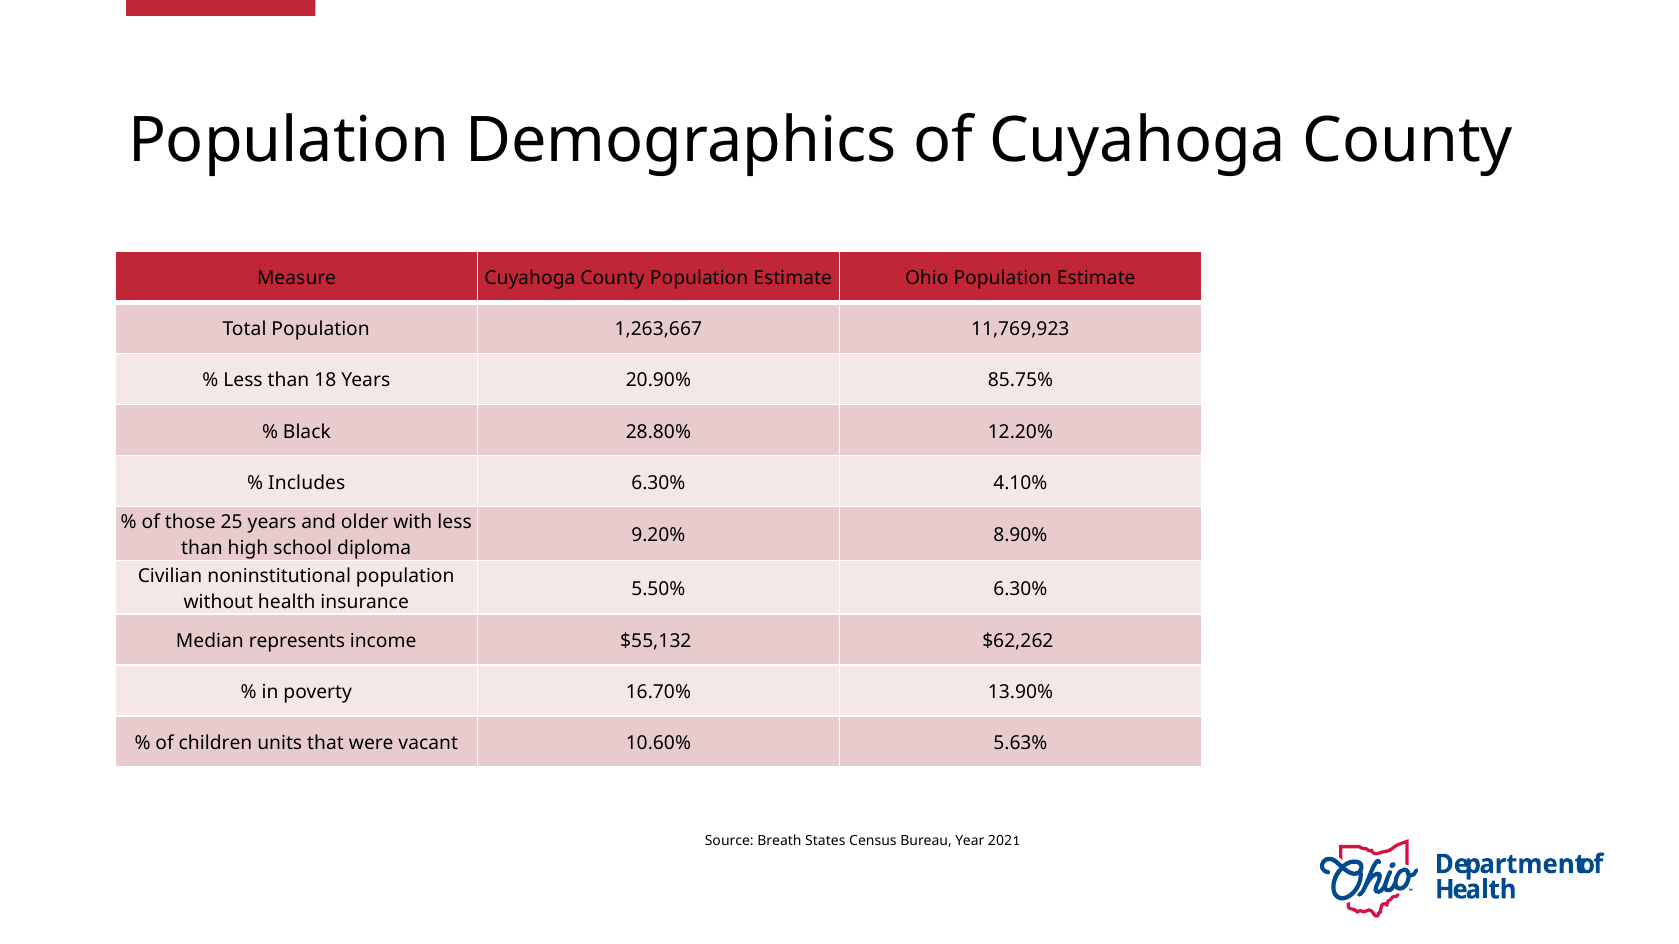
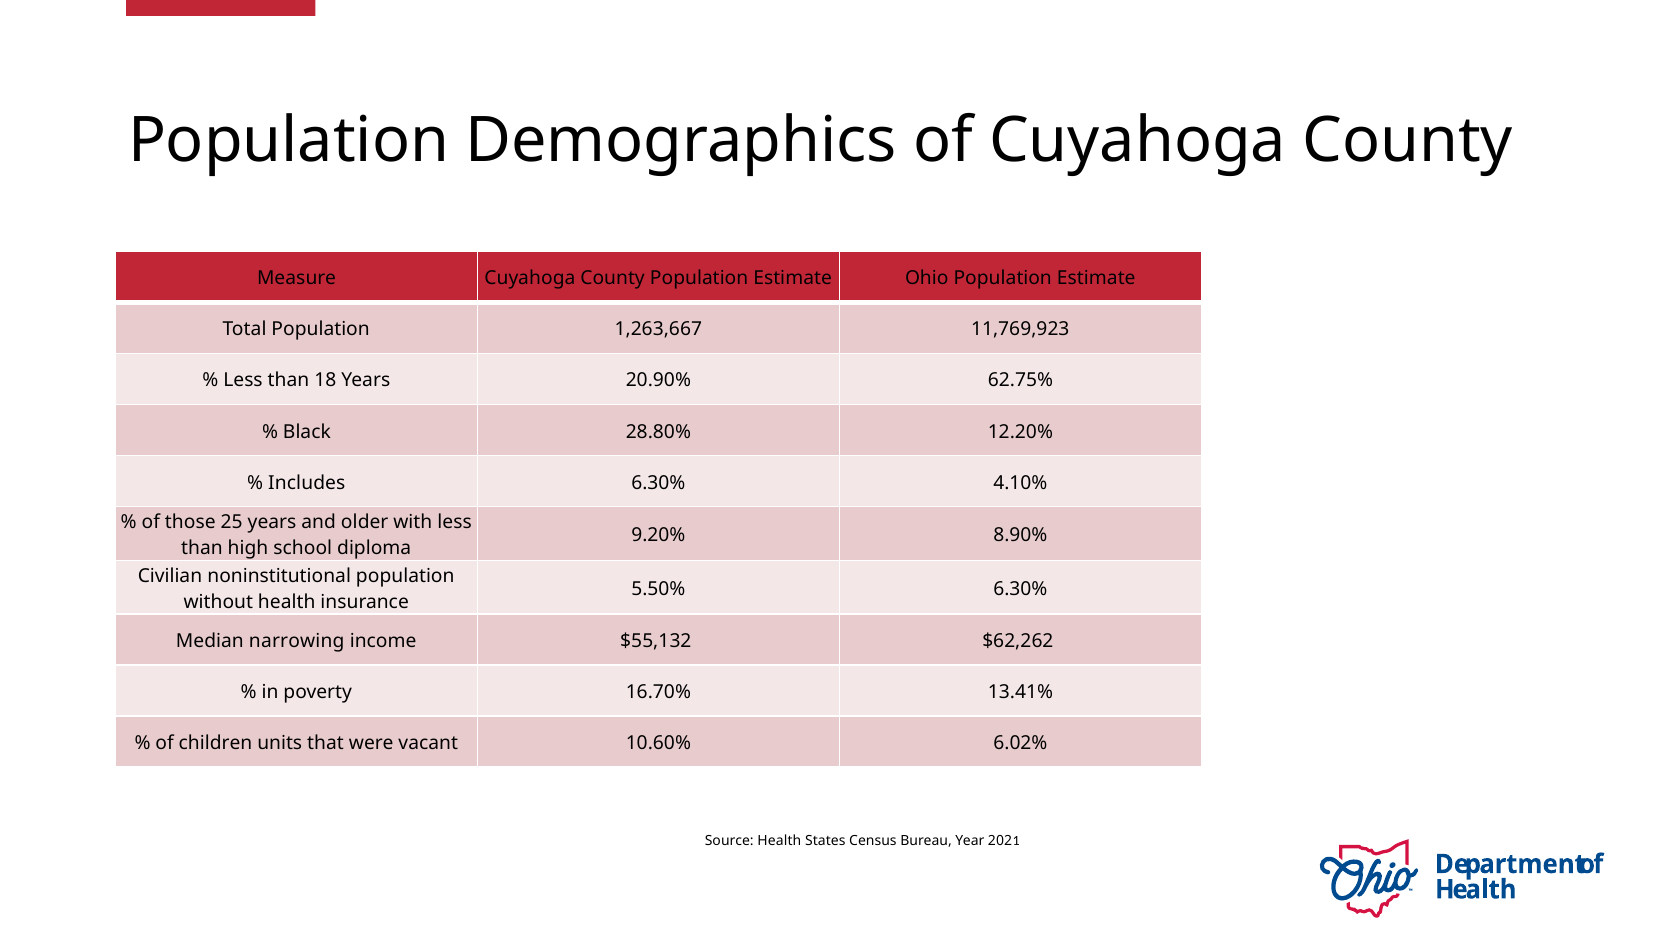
85.75%: 85.75% -> 62.75%
represents: represents -> narrowing
13.90%: 13.90% -> 13.41%
5.63%: 5.63% -> 6.02%
Source Breath: Breath -> Health
